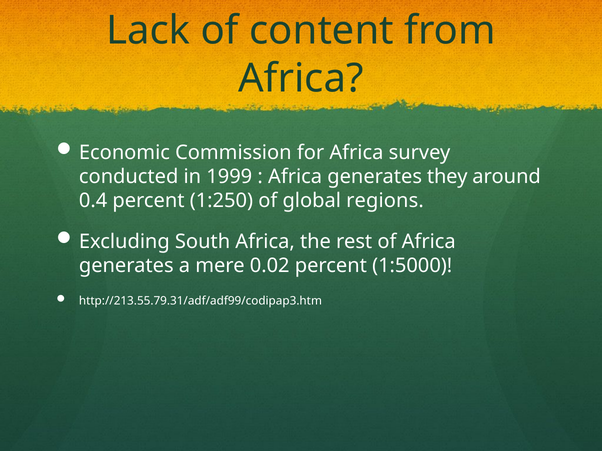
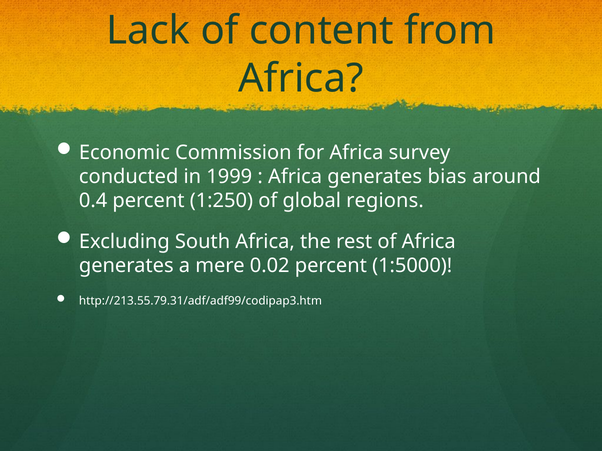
they: they -> bias
